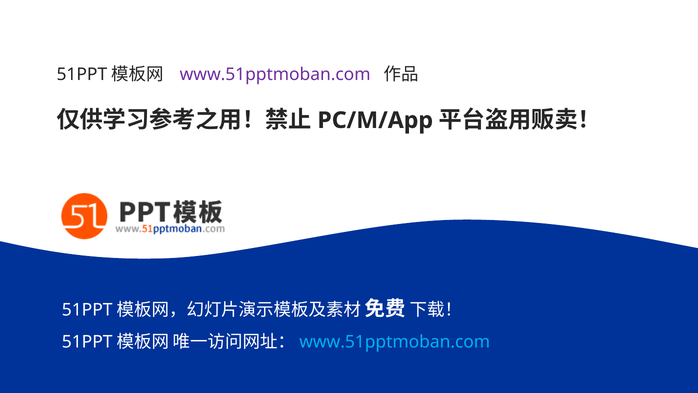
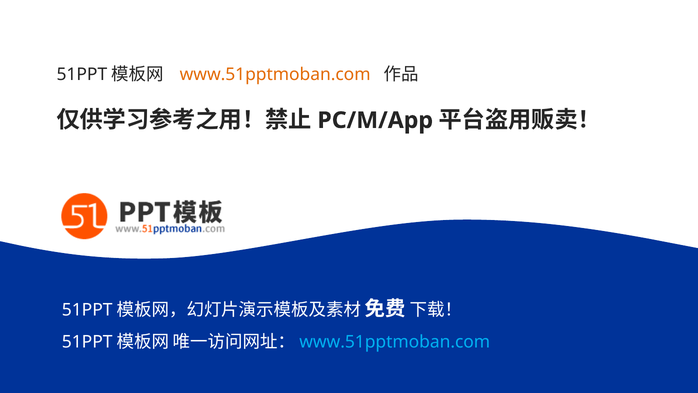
www.51pptmoban.com at (275, 74) colour: purple -> orange
